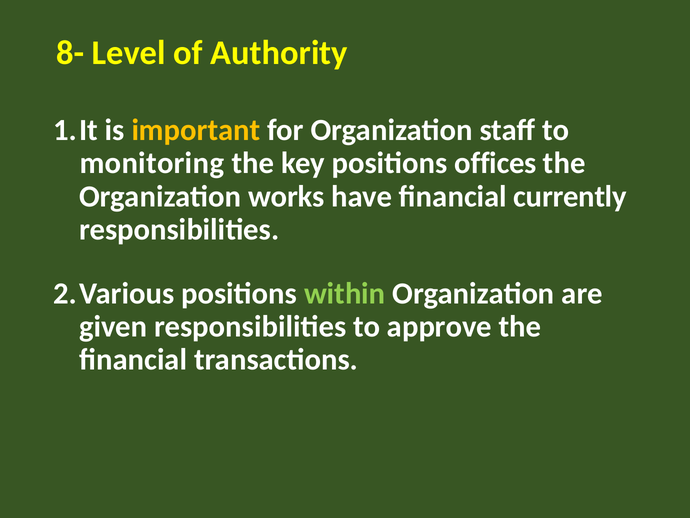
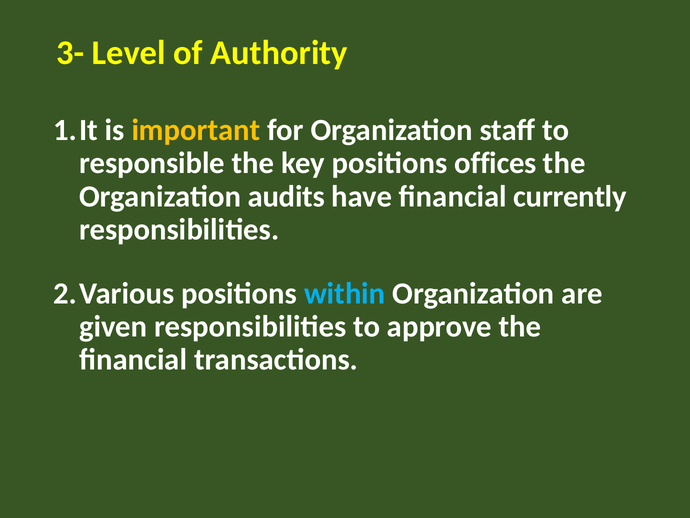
8-: 8- -> 3-
monitoring: monitoring -> responsible
works: works -> audits
within colour: light green -> light blue
